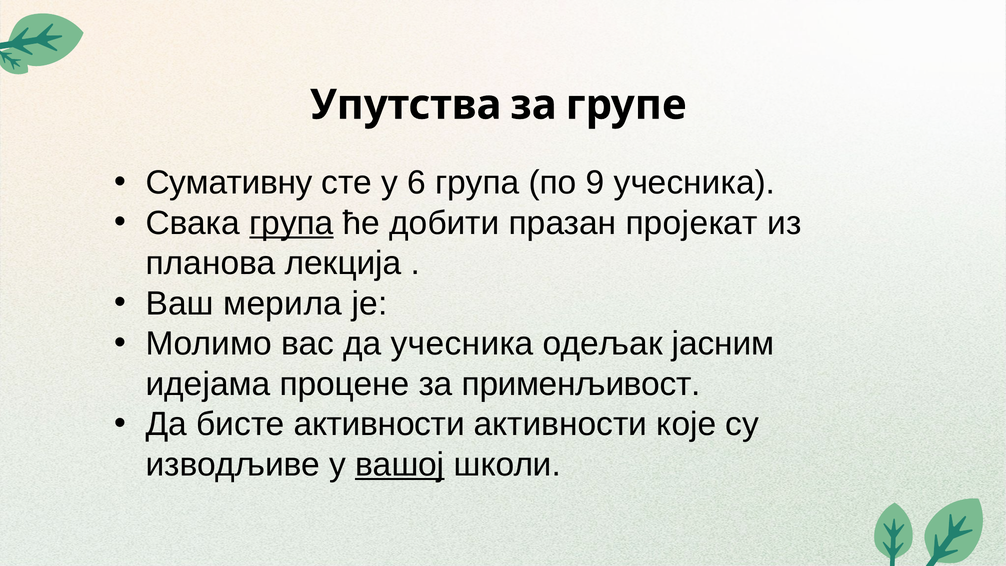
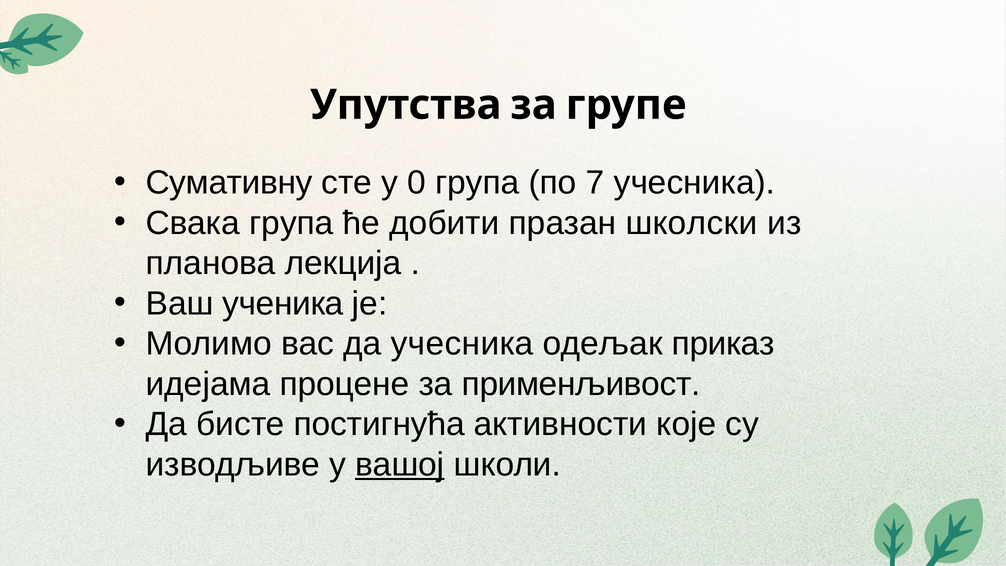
6: 6 -> 0
9: 9 -> 7
група at (291, 223) underline: present -> none
пројекат: пројекат -> школски
мерила: мерила -> ученика
јасним: јасним -> приказ
бисте активности: активности -> постигнућа
